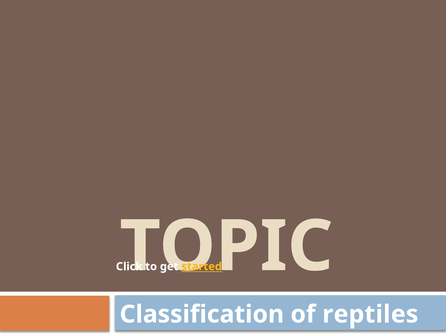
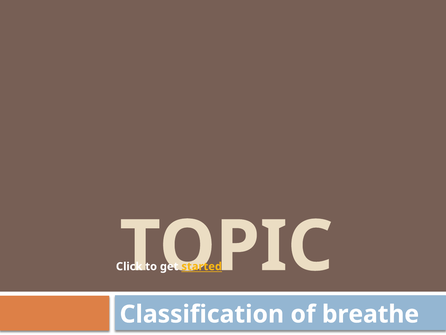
reptiles: reptiles -> breathe
